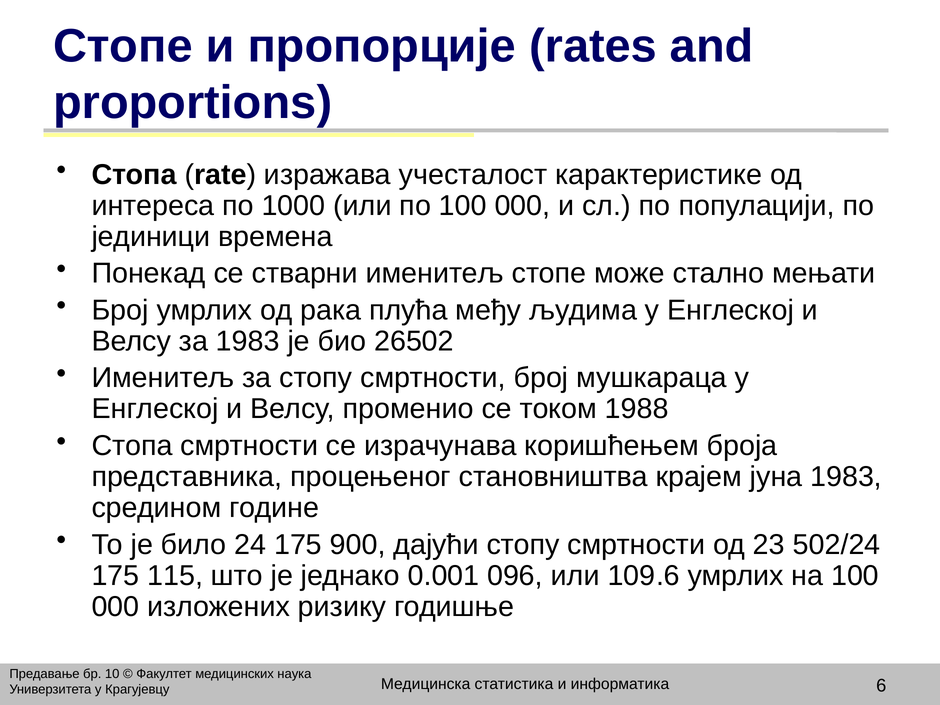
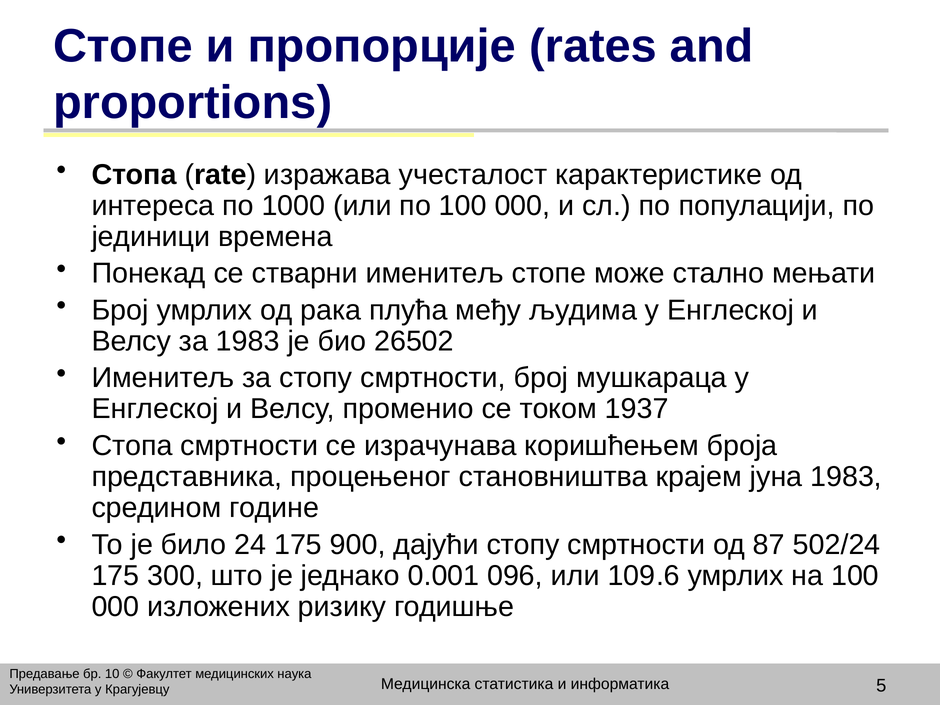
1988: 1988 -> 1937
23: 23 -> 87
115: 115 -> 300
6: 6 -> 5
